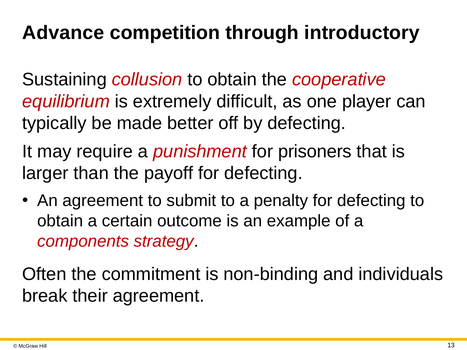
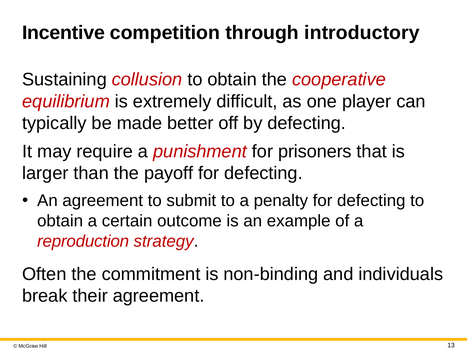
Advance: Advance -> Incentive
components: components -> reproduction
